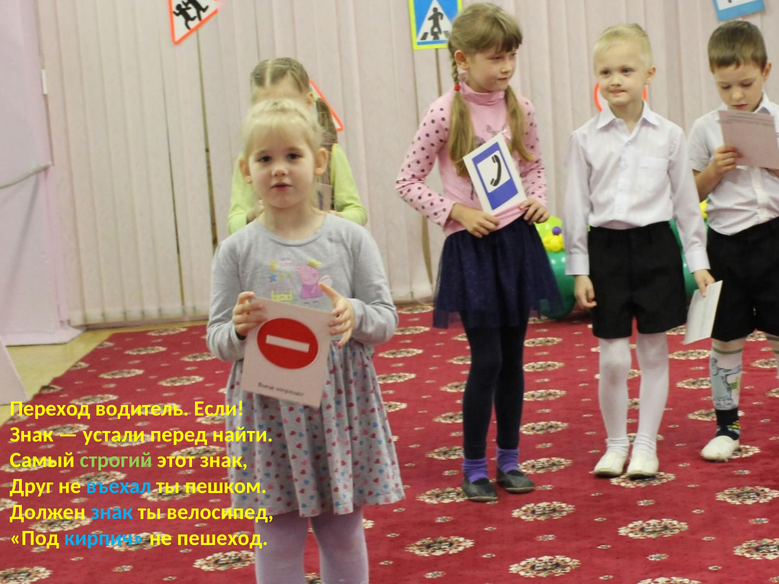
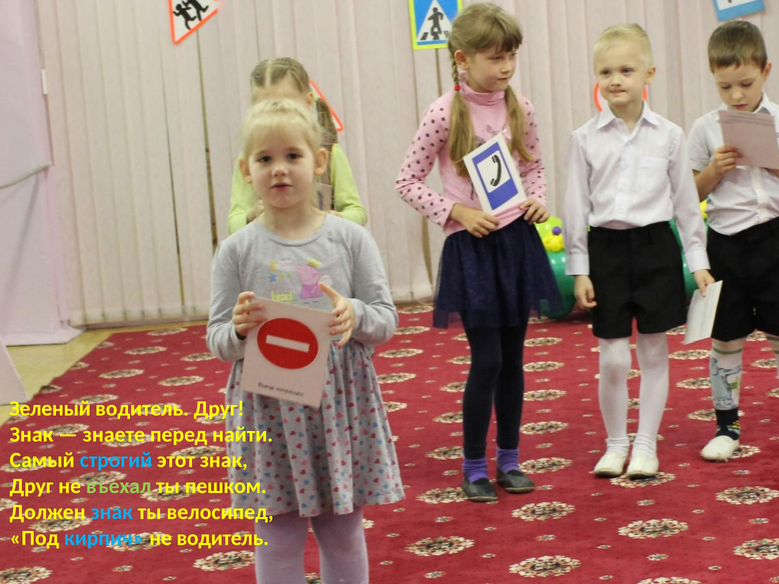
Переход: Переход -> Зеленый
водитель Если: Если -> Друг
устали: устали -> знаете
строгий colour: light green -> light blue
въехал colour: light blue -> light green
не пешеход: пешеход -> водитель
